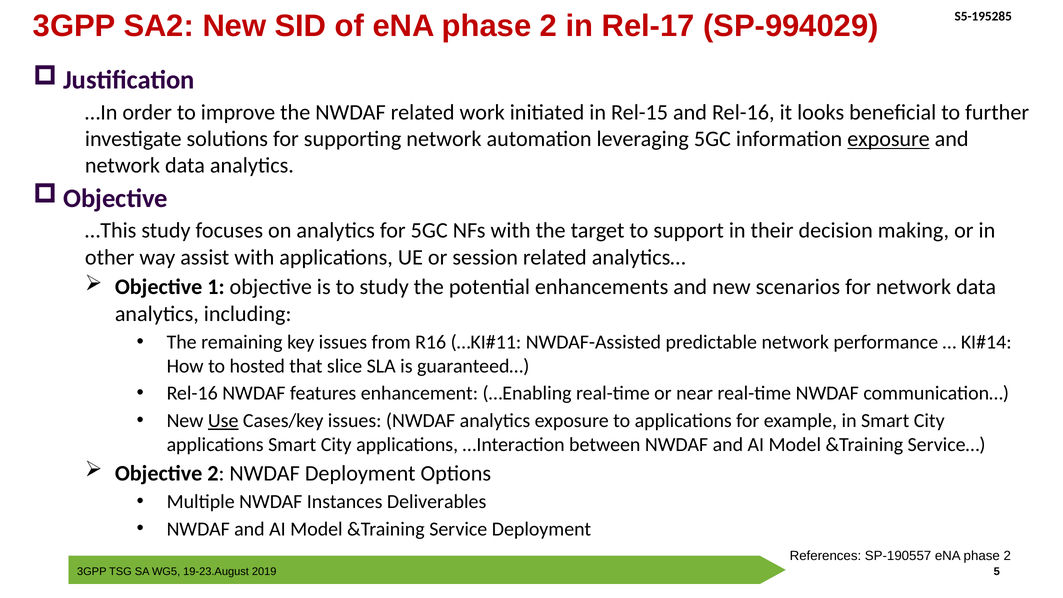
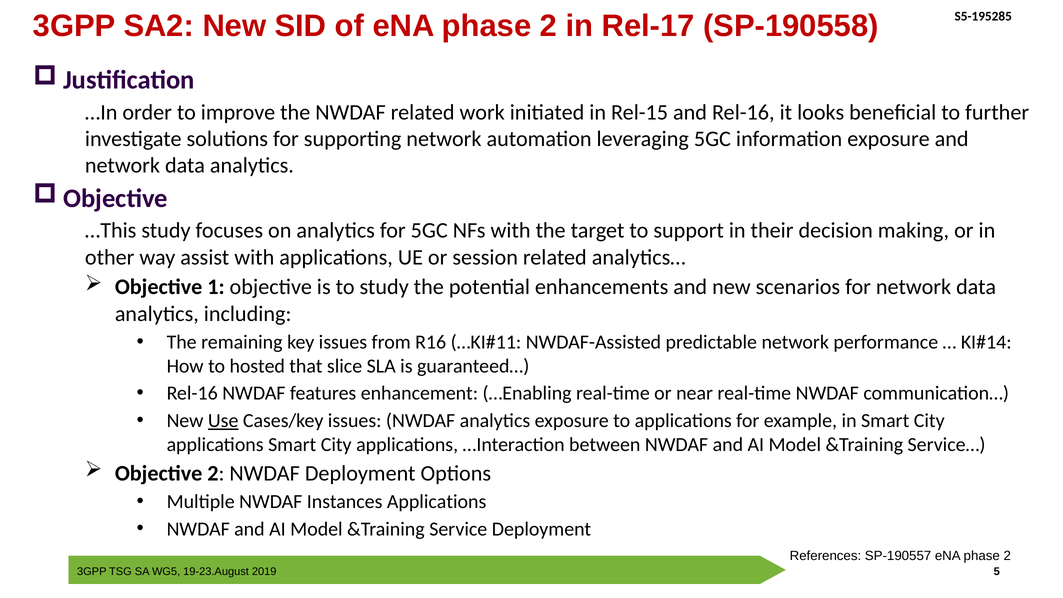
SP-994029: SP-994029 -> SP-190558
exposure at (888, 139) underline: present -> none
Instances Deliverables: Deliverables -> Applications
